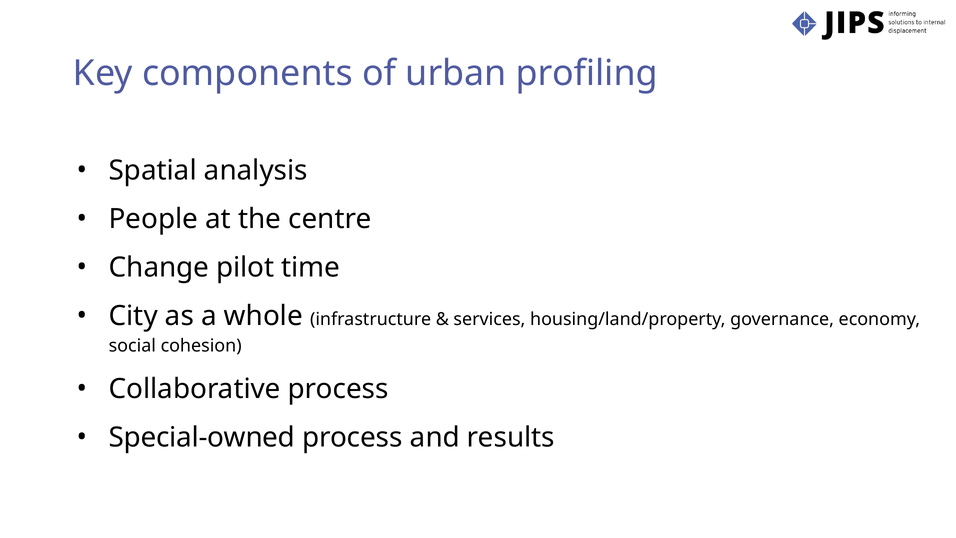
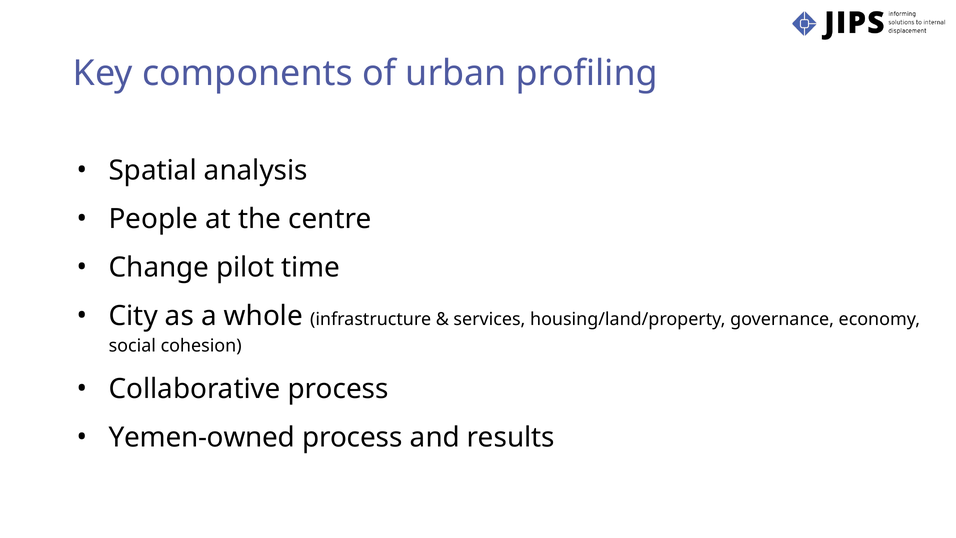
Special-owned: Special-owned -> Yemen-owned
